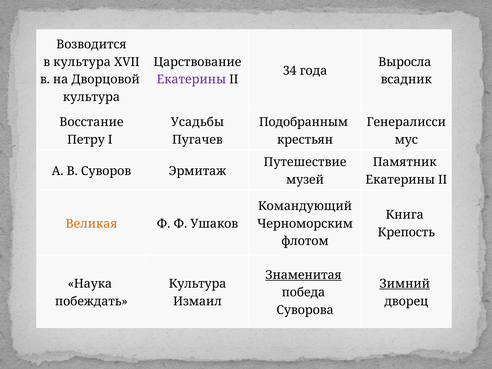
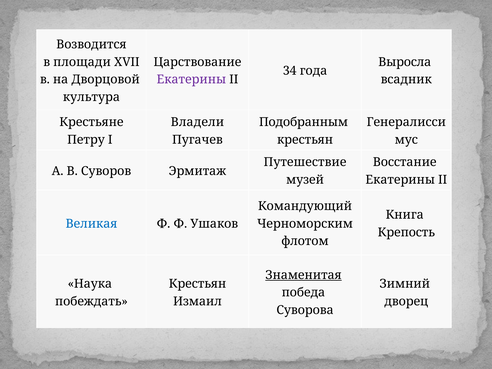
в культура: культура -> площади
Восстание: Восстание -> Крестьяне
Усадьбы: Усадьбы -> Владели
Памятник: Памятник -> Восстание
Великая colour: orange -> blue
Культура at (198, 284): Культура -> Крестьян
Зимний underline: present -> none
